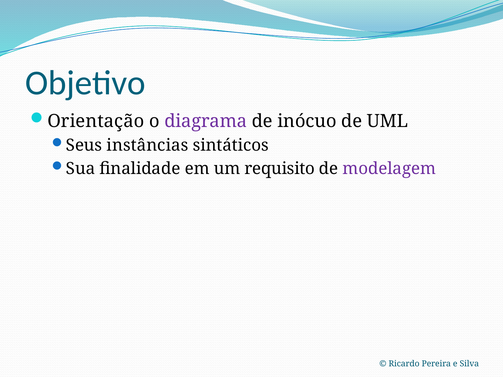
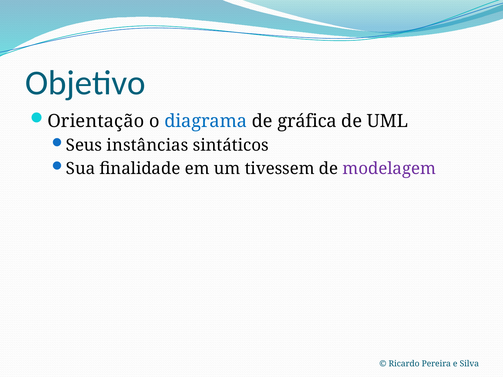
diagrama colour: purple -> blue
inócuo: inócuo -> gráfica
requisito: requisito -> tivessem
